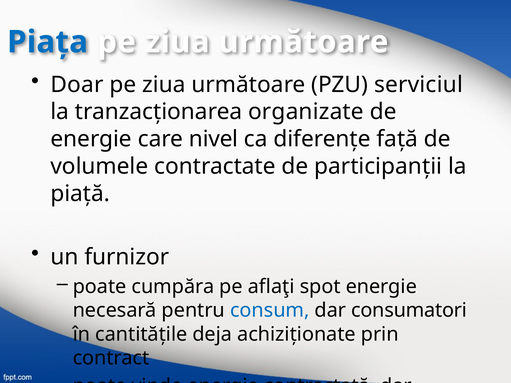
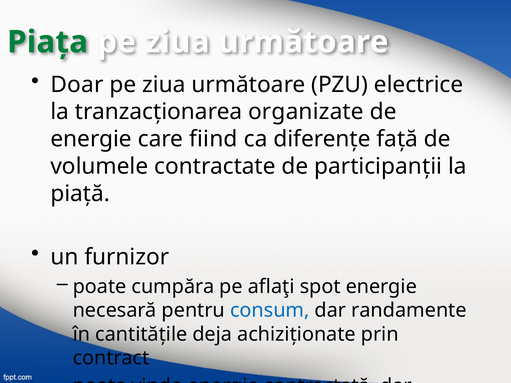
Piaţa colour: blue -> green
serviciul: serviciul -> electrice
nivel: nivel -> fiind
consumatori: consumatori -> randamente
